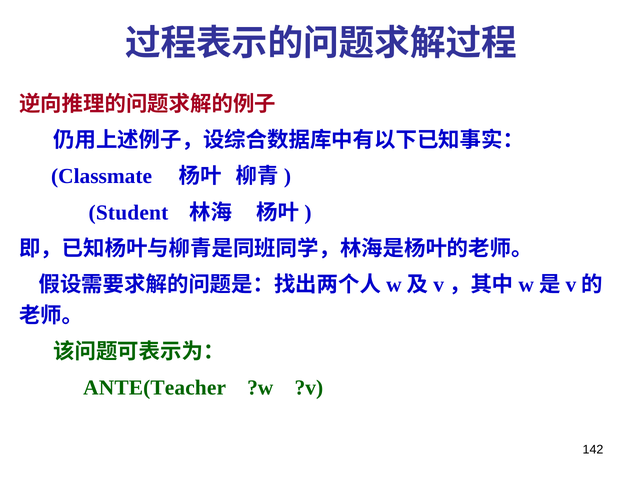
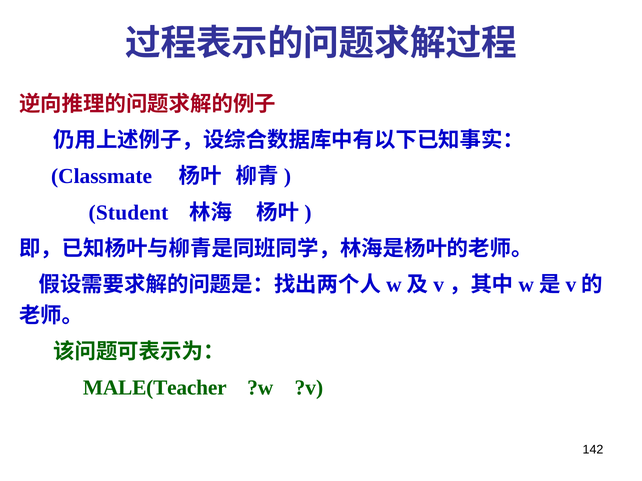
ANTE(Teacher: ANTE(Teacher -> MALE(Teacher
